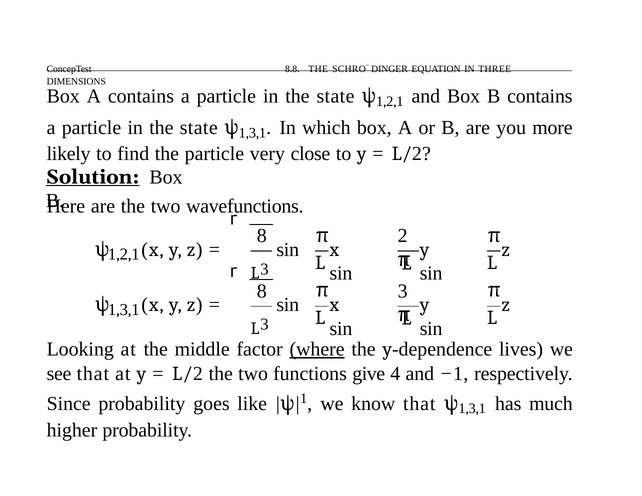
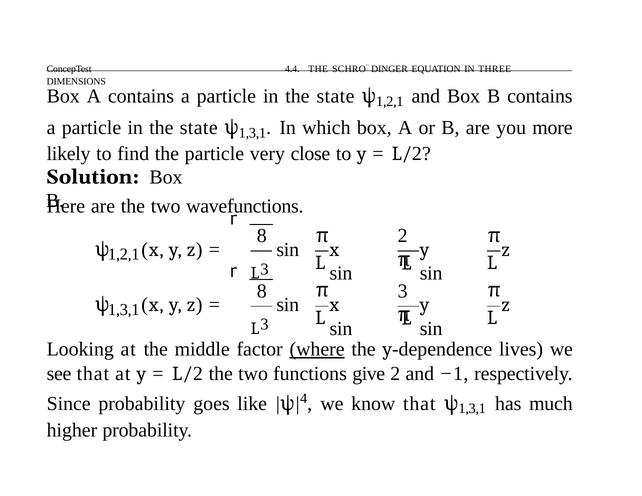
8.8: 8.8 -> 4.4
Solution underline: present -> none
give 4: 4 -> 2
1: 1 -> 4
